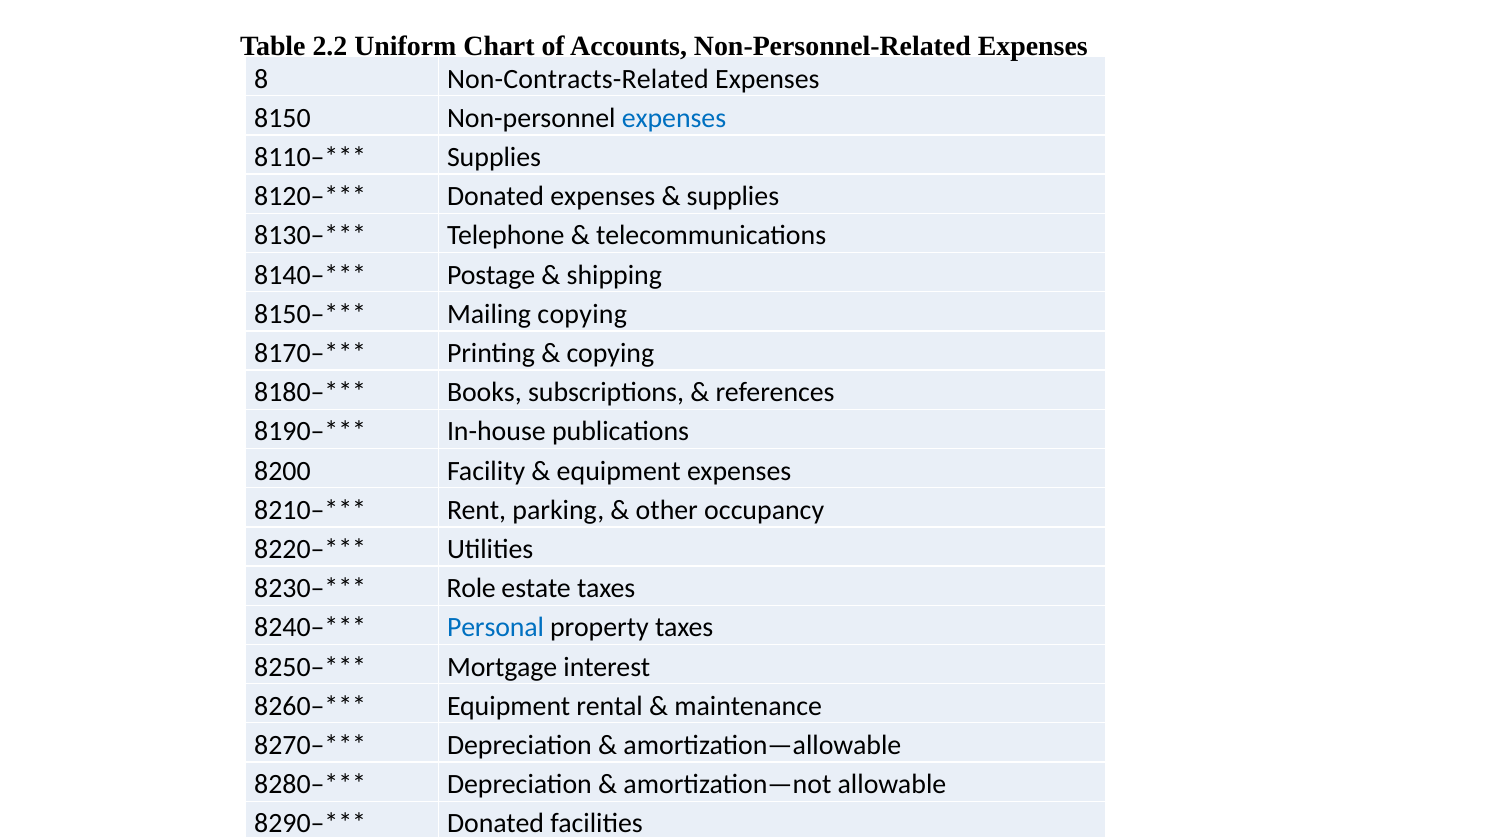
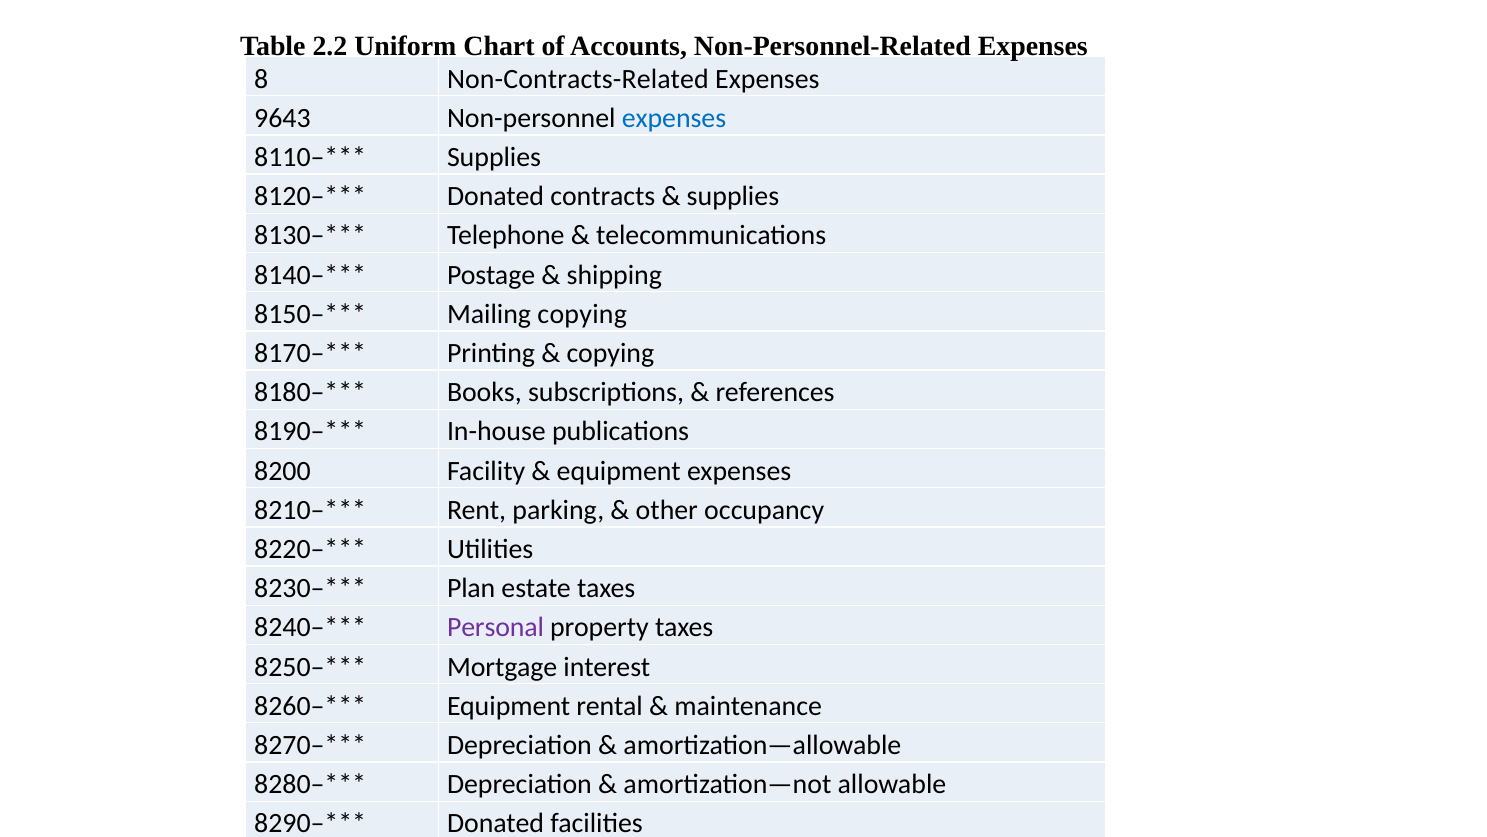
8150: 8150 -> 9643
Donated expenses: expenses -> contracts
Role: Role -> Plan
Personal colour: blue -> purple
